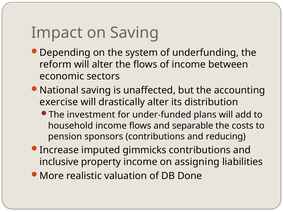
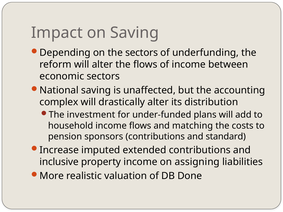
the system: system -> sectors
exercise: exercise -> complex
separable: separable -> matching
reducing: reducing -> standard
gimmicks: gimmicks -> extended
